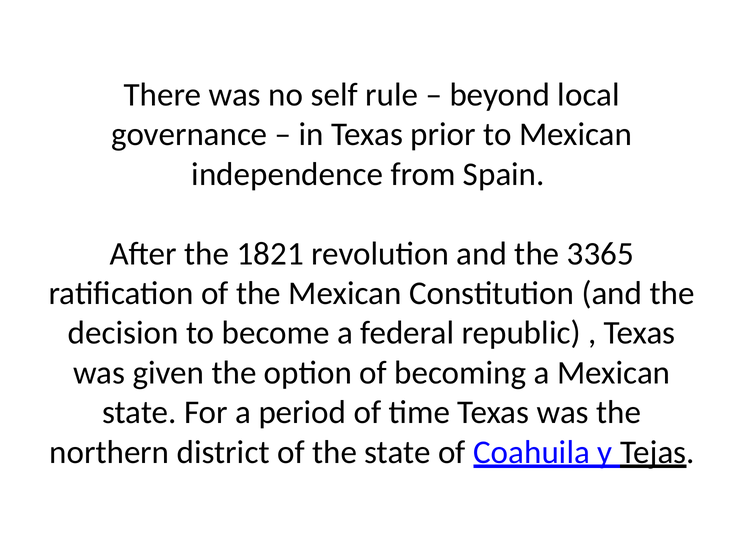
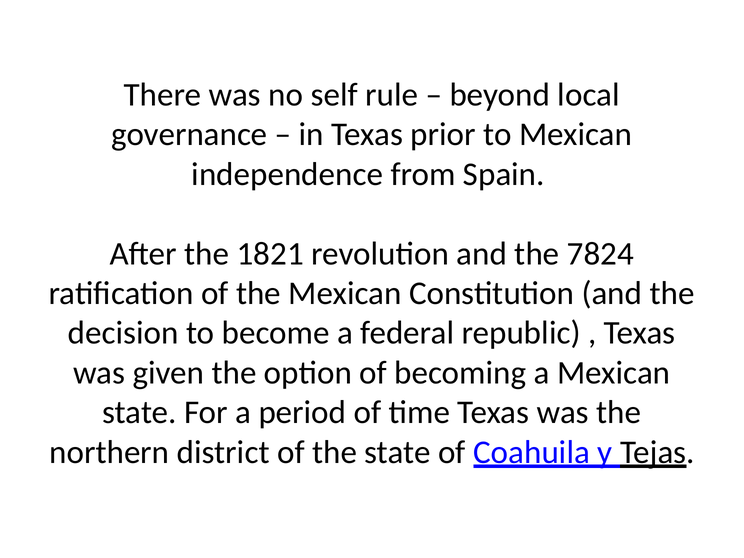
3365: 3365 -> 7824
